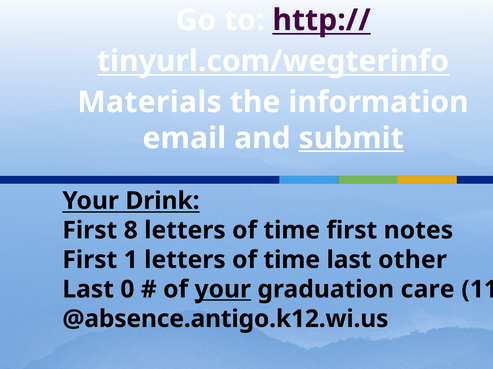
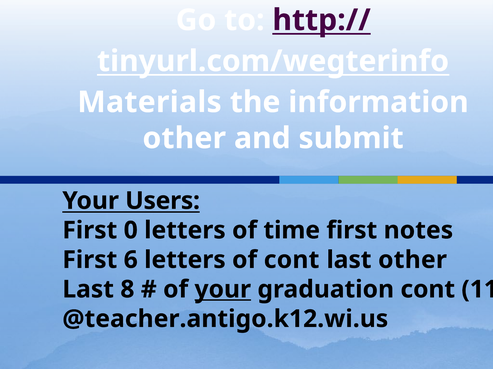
email at (184, 139): email -> other
submit underline: present -> none
Drink: Drink -> Users
8: 8 -> 0
1: 1 -> 6
time at (292, 260): time -> cont
0: 0 -> 8
graduation care: care -> cont
@absence.antigo.k12.wi.us: @absence.antigo.k12.wi.us -> @teacher.antigo.k12.wi.us
